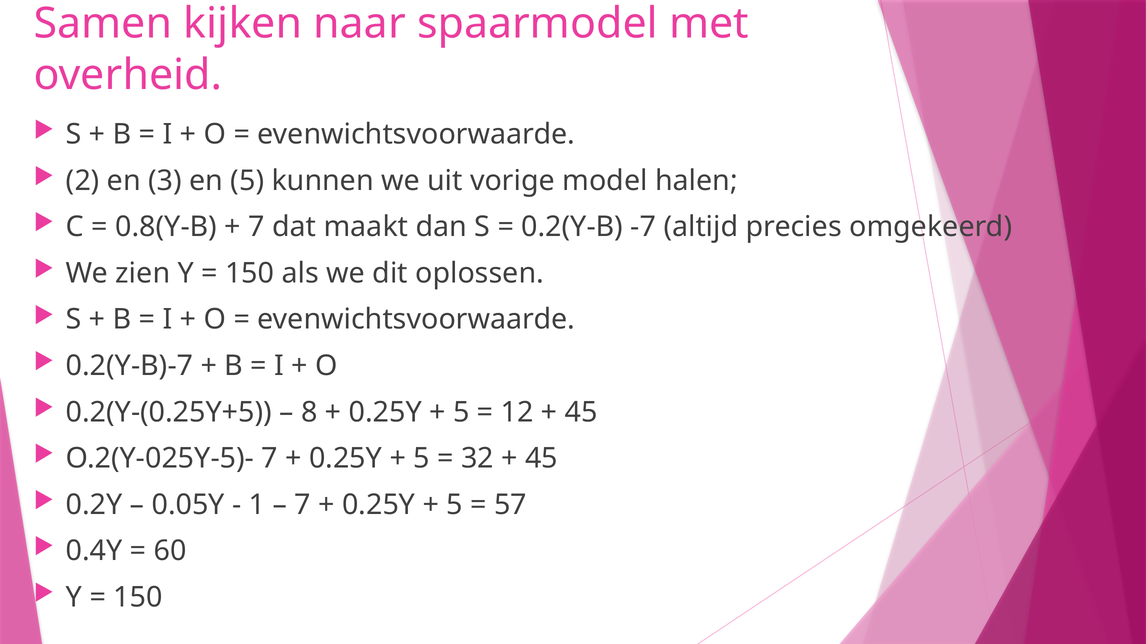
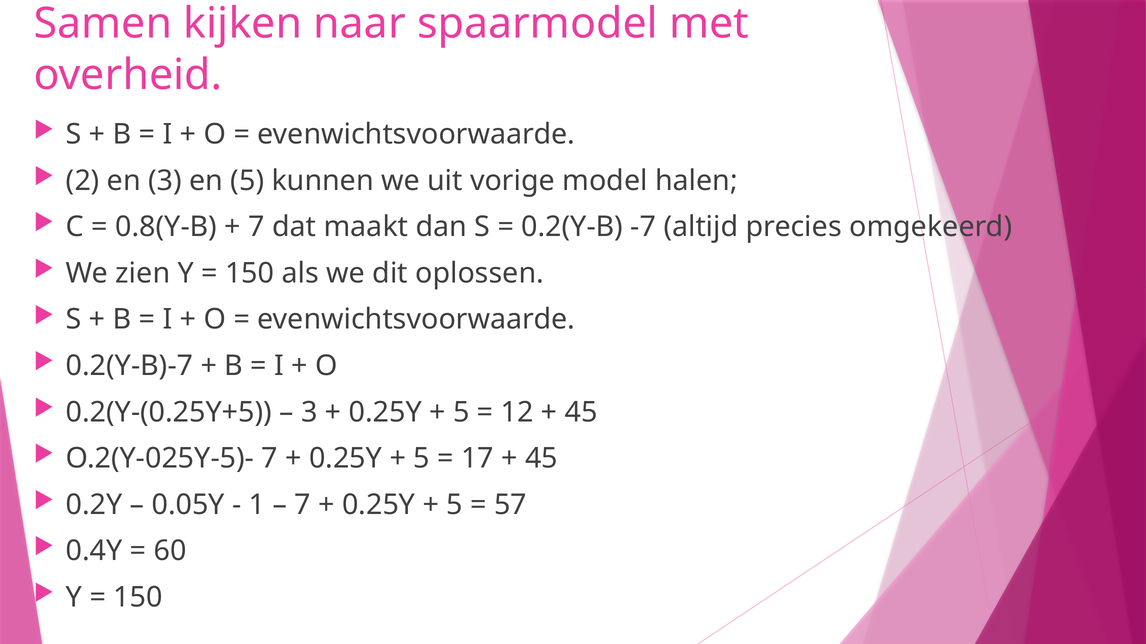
8 at (309, 412): 8 -> 3
32: 32 -> 17
